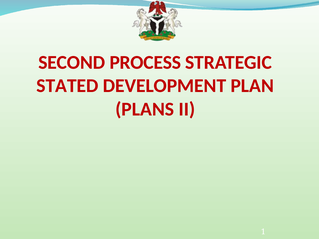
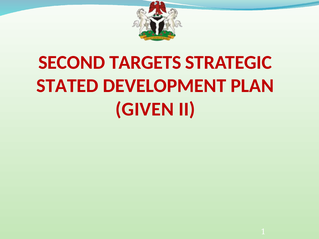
PROCESS: PROCESS -> TARGETS
PLANS: PLANS -> GIVEN
